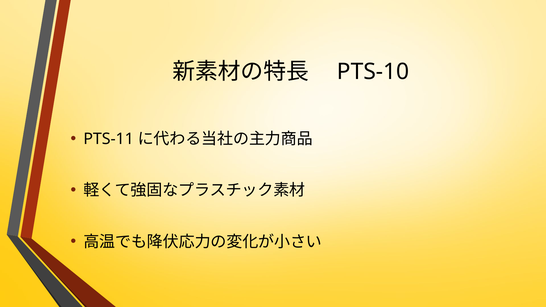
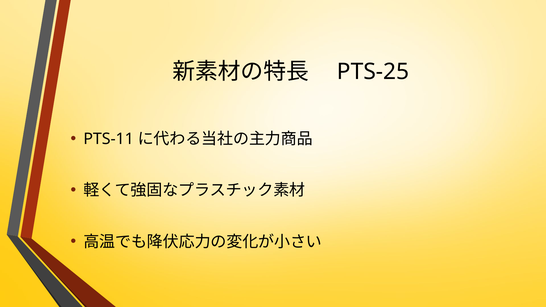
PTS-10: PTS-10 -> PTS-25
